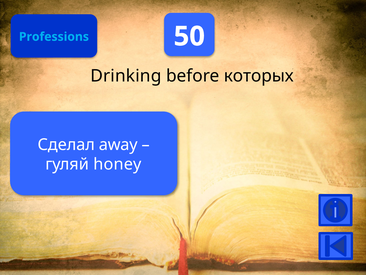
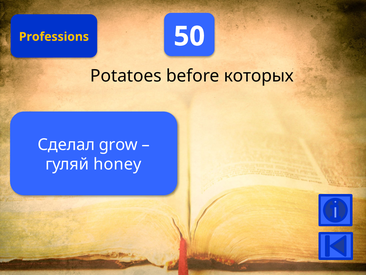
Professions colour: light blue -> yellow
Drinking: Drinking -> Potatoes
away: away -> grow
